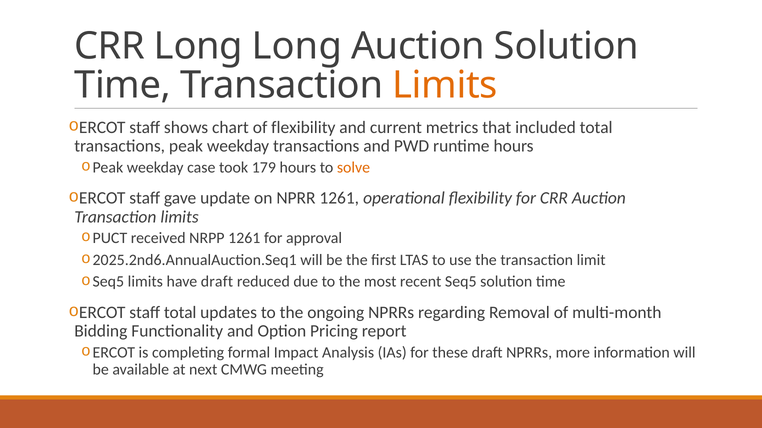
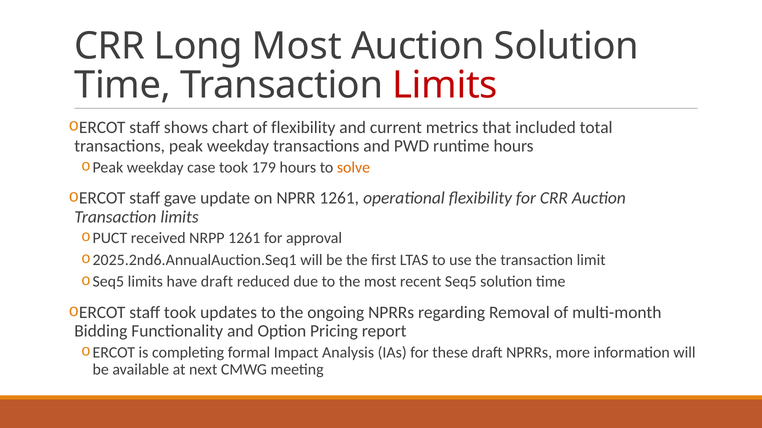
Long Long: Long -> Most
Limits at (445, 85) colour: orange -> red
staff total: total -> took
